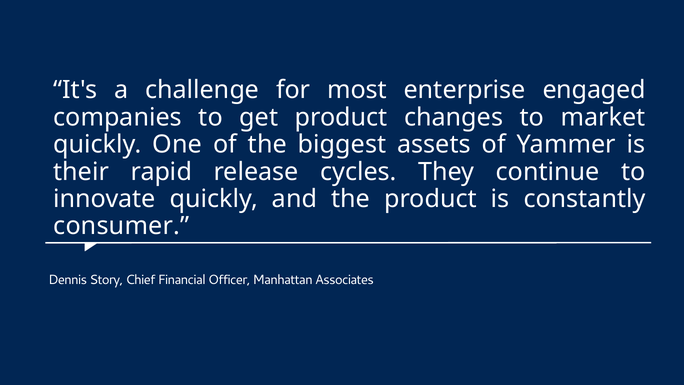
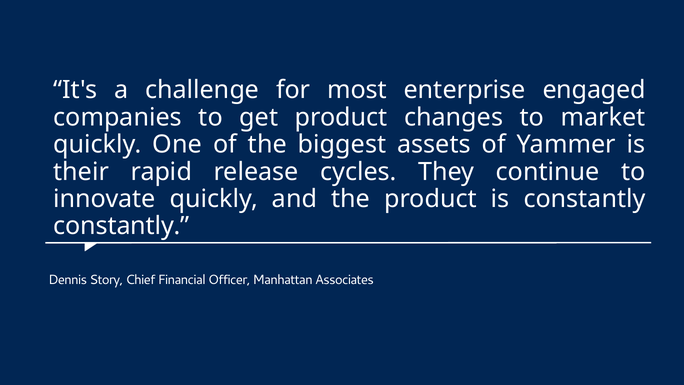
consumer at (121, 226): consumer -> constantly
